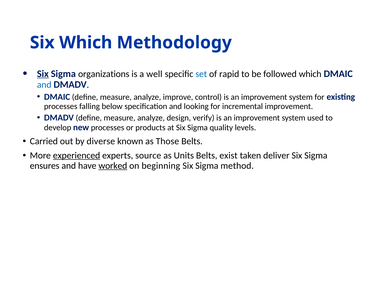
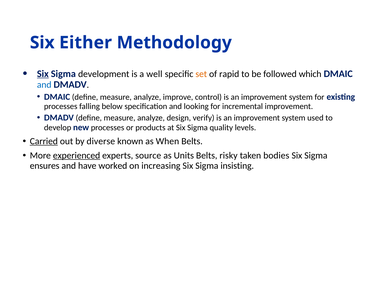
Six Which: Which -> Either
organizations: organizations -> development
set colour: blue -> orange
Carried underline: none -> present
Those: Those -> When
exist: exist -> risky
deliver: deliver -> bodies
worked underline: present -> none
beginning: beginning -> increasing
method: method -> insisting
